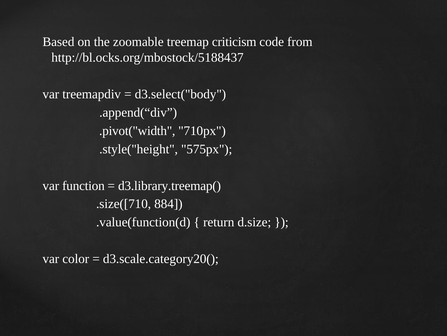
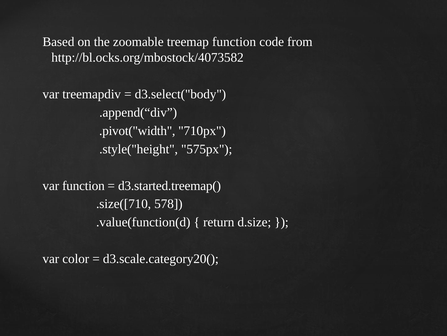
treemap criticism: criticism -> function
http://bl.ocks.org/mbostock/5188437: http://bl.ocks.org/mbostock/5188437 -> http://bl.ocks.org/mbostock/4073582
d3.library.treemap(: d3.library.treemap( -> d3.started.treemap(
884: 884 -> 578
